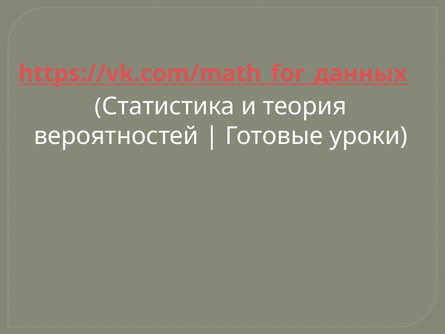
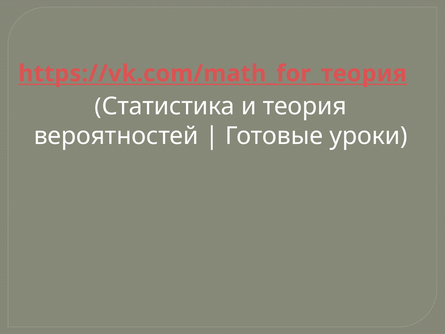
https://vk.com/math_for_данных: https://vk.com/math_for_данных -> https://vk.com/math_for_теория
